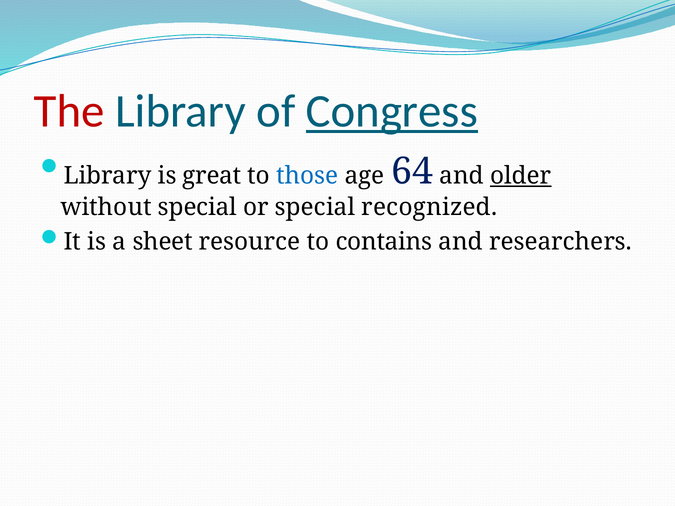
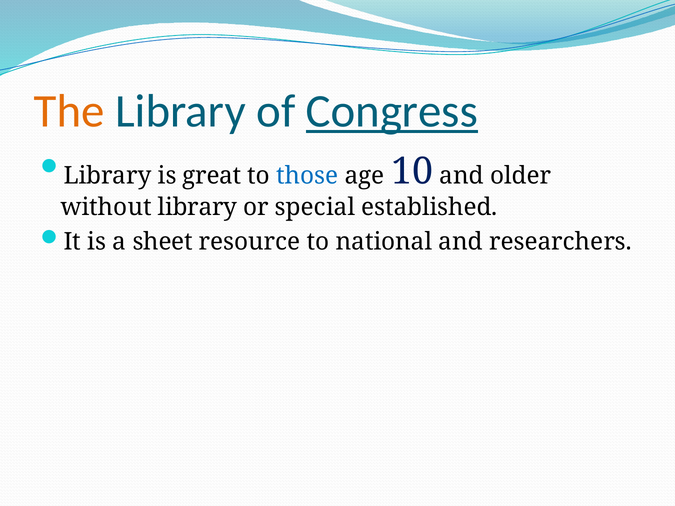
The colour: red -> orange
64: 64 -> 10
older underline: present -> none
without special: special -> library
recognized: recognized -> established
contains: contains -> national
